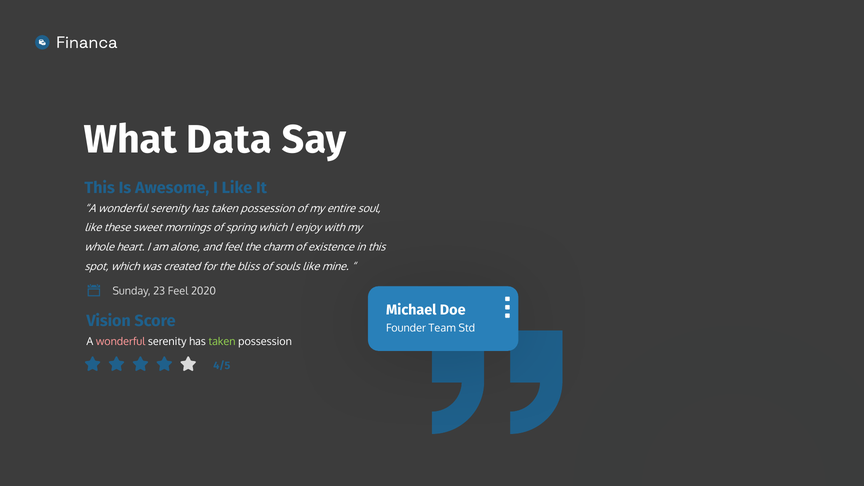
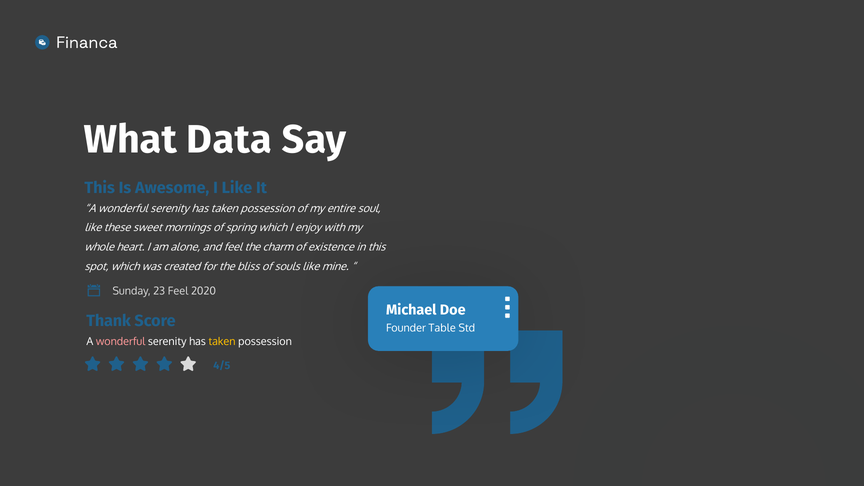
Vision: Vision -> Thank
Team: Team -> Table
taken at (222, 342) colour: light green -> yellow
